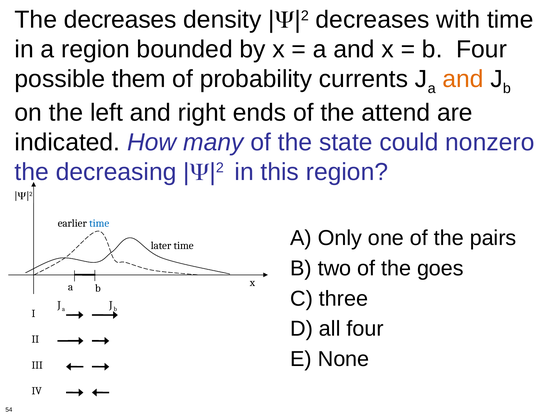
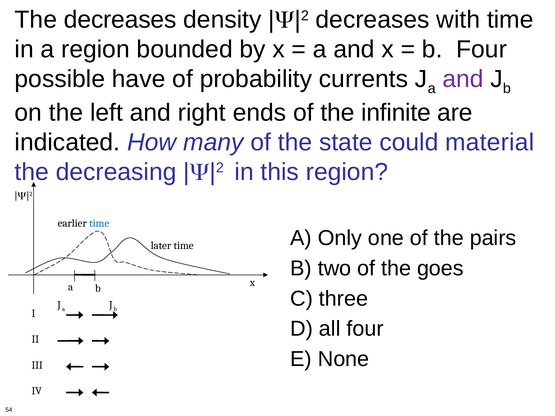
them: them -> have
and at (463, 79) colour: orange -> purple
attend: attend -> infinite
nonzero: nonzero -> material
